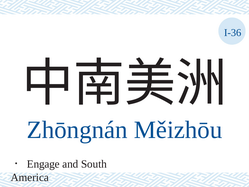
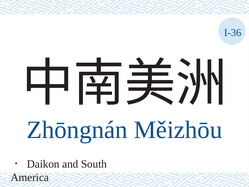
Engage: Engage -> Daikon
